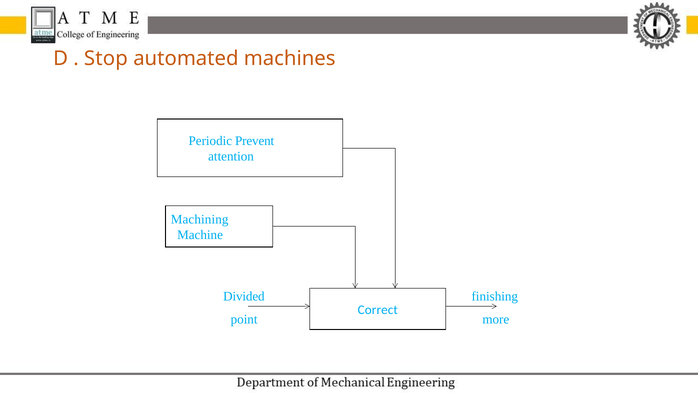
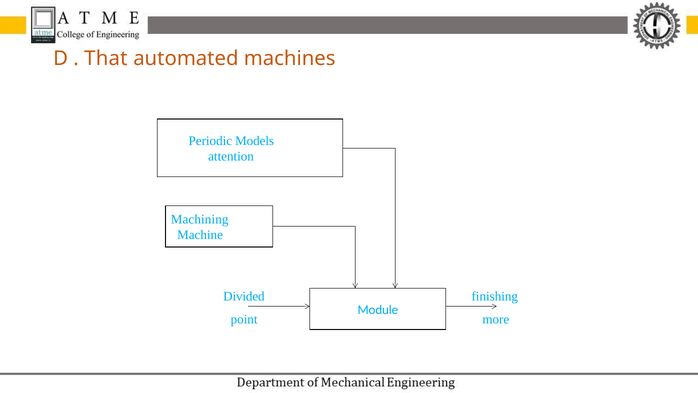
Stop: Stop -> That
Prevent: Prevent -> Models
Correct: Correct -> Module
